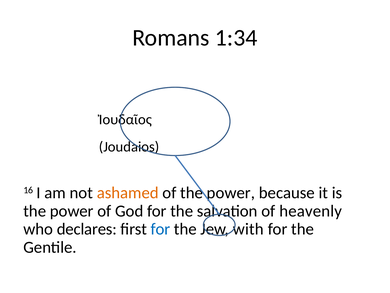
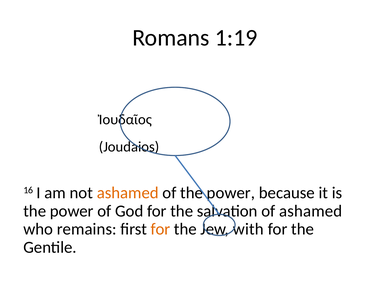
1:34: 1:34 -> 1:19
of heavenly: heavenly -> ashamed
declares: declares -> remains
for at (160, 229) colour: blue -> orange
